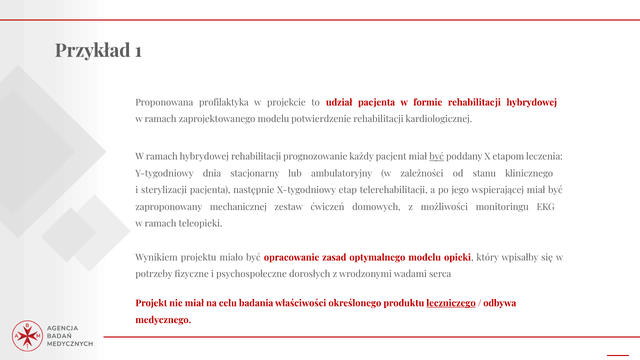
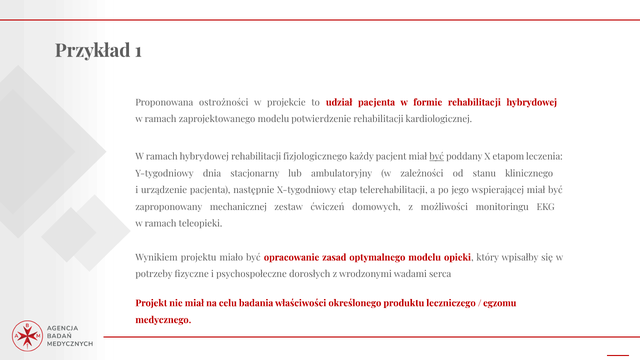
profilaktyka: profilaktyka -> ostrożności
prognozowanie: prognozowanie -> fizjologicznego
sterylizacji: sterylizacji -> urządzenie
leczniczego underline: present -> none
odbywa: odbywa -> egzomu
